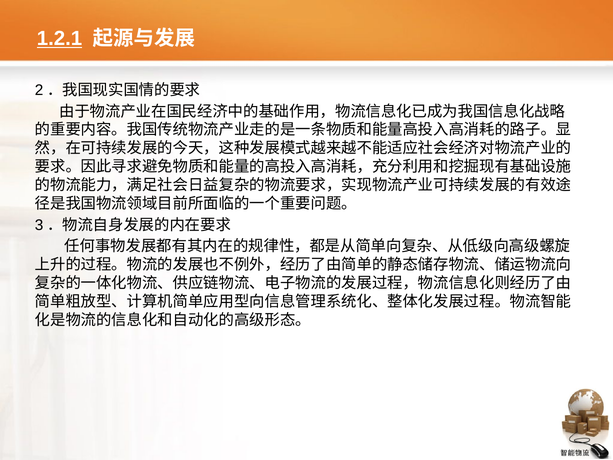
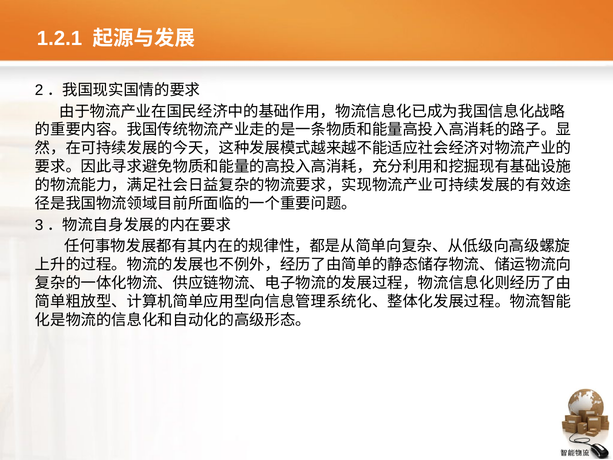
1.2.1 underline: present -> none
